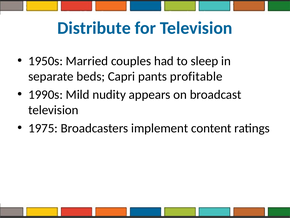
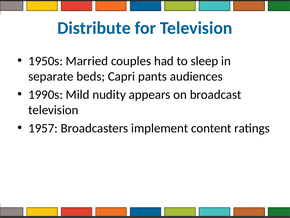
profitable: profitable -> audiences
1975: 1975 -> 1957
